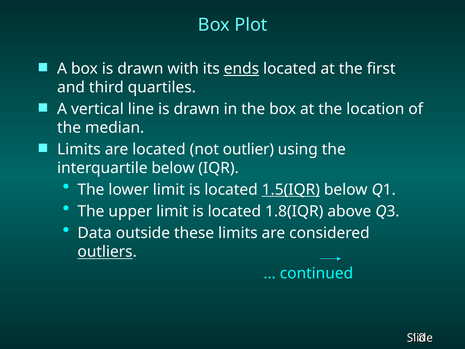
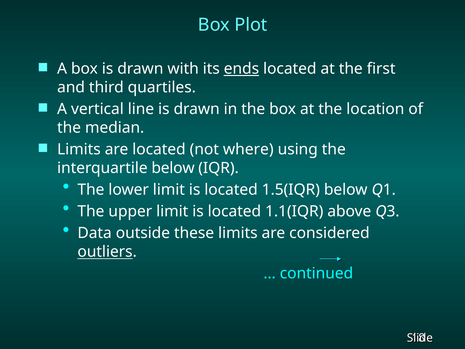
outlier: outlier -> where
1.5(IQR underline: present -> none
1.8(IQR: 1.8(IQR -> 1.1(IQR
